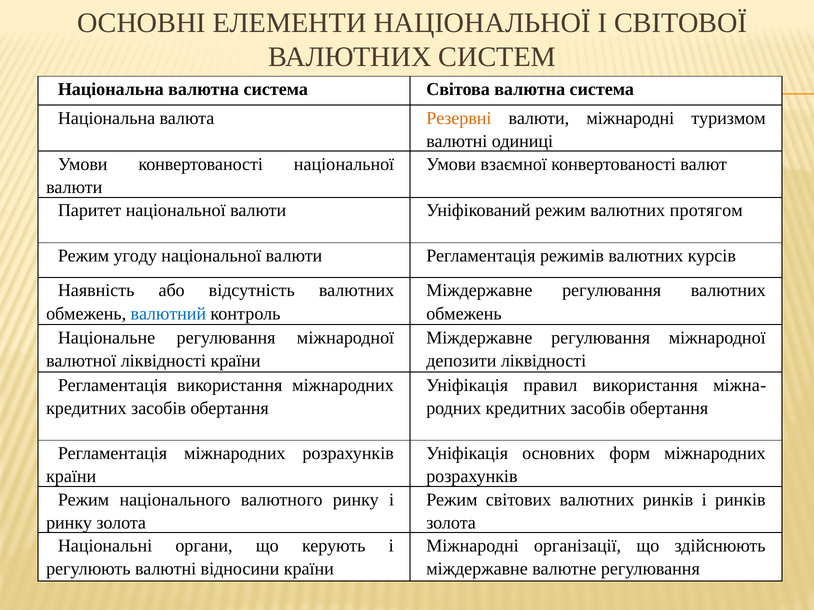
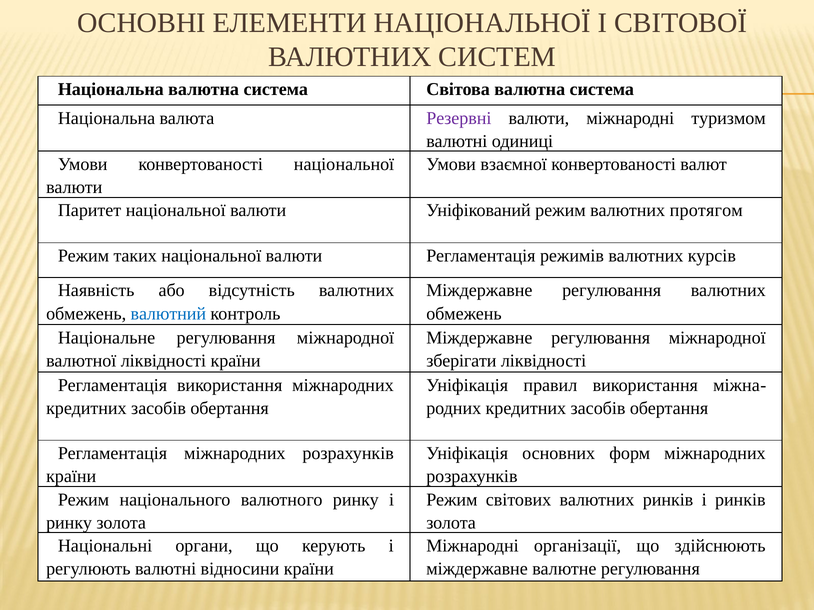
Резервні colour: orange -> purple
угоду: угоду -> таких
депозити: депозити -> зберігати
